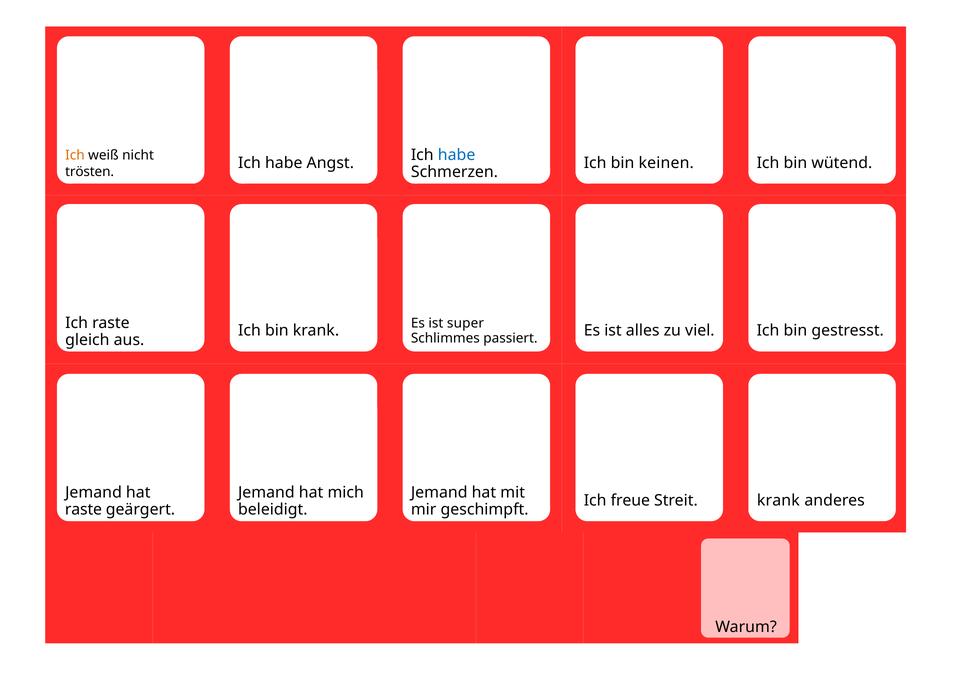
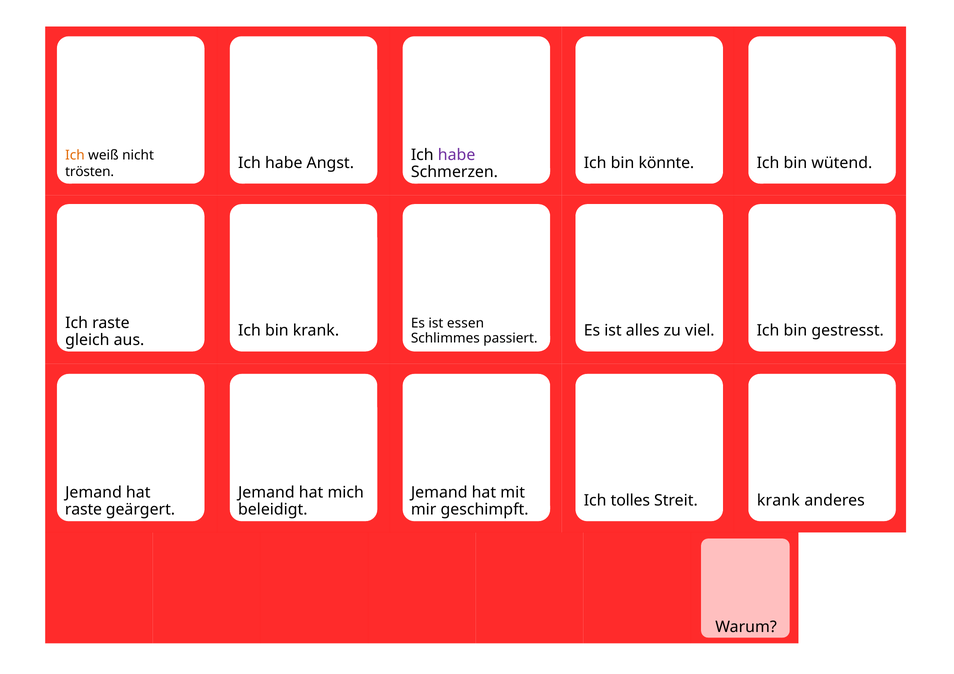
habe at (457, 155) colour: blue -> purple
keinen: keinen -> könnte
super: super -> essen
freue: freue -> tolles
